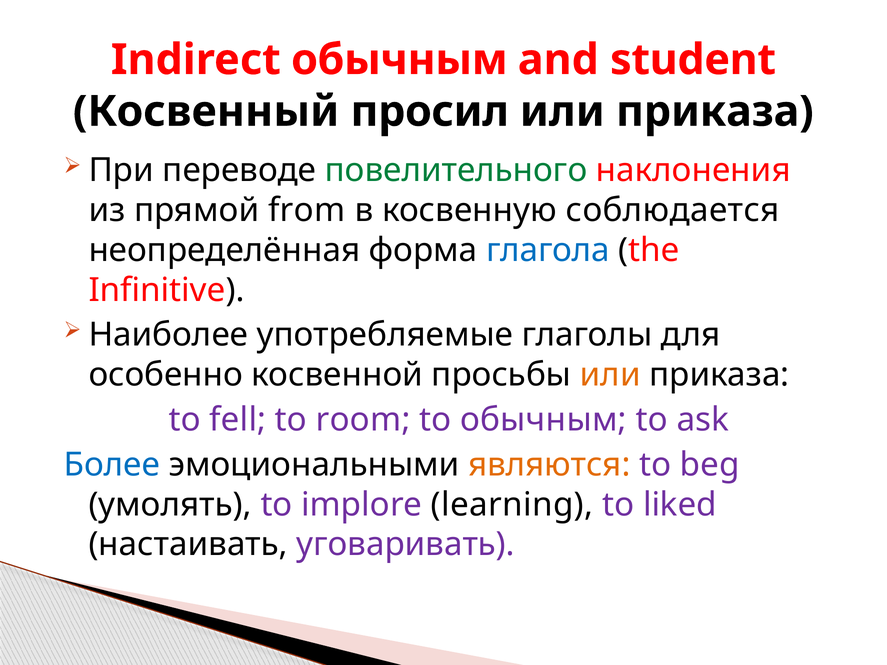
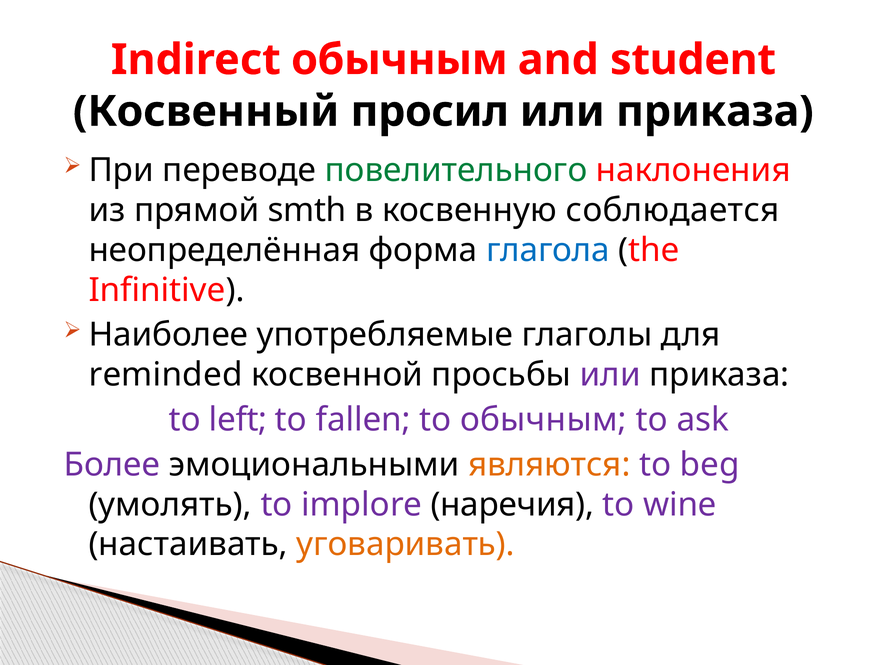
from: from -> smth
особенно: особенно -> reminded
или at (610, 375) colour: orange -> purple
fell: fell -> left
room: room -> fallen
Более colour: blue -> purple
learning: learning -> наречия
liked: liked -> wine
уговаривать colour: purple -> orange
